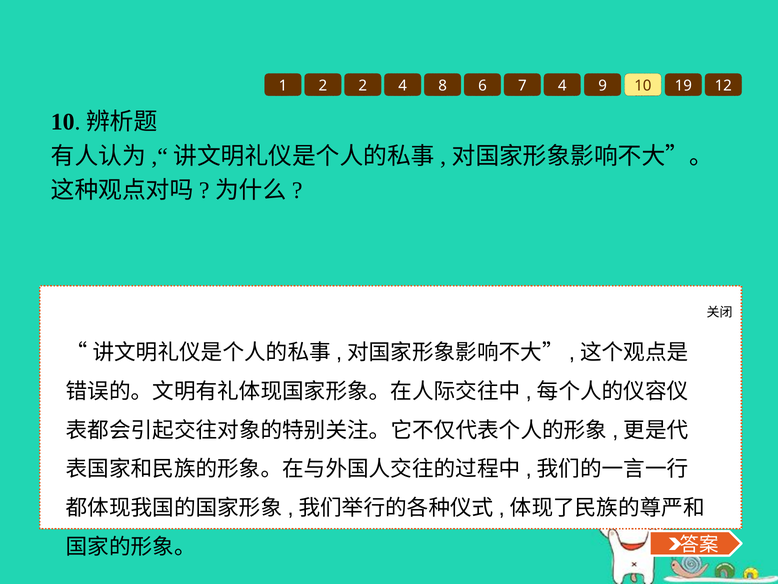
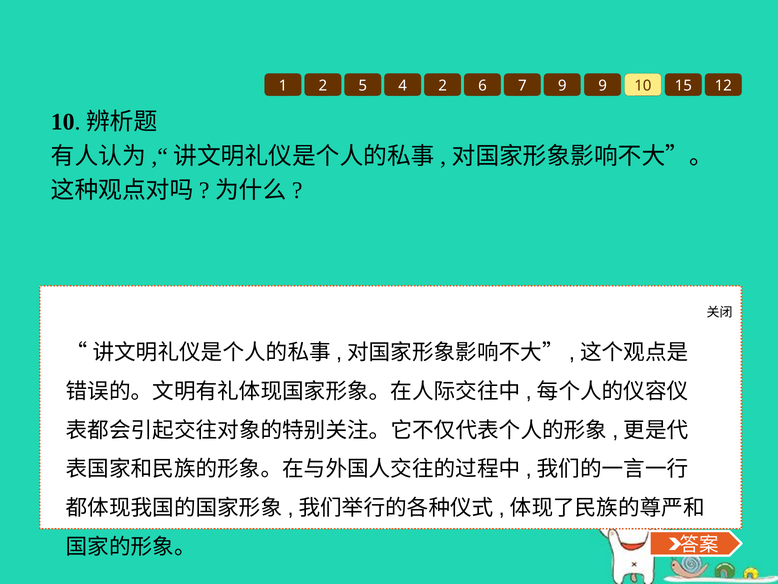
2 2: 2 -> 5
4 8: 8 -> 2
7 4: 4 -> 9
19: 19 -> 15
